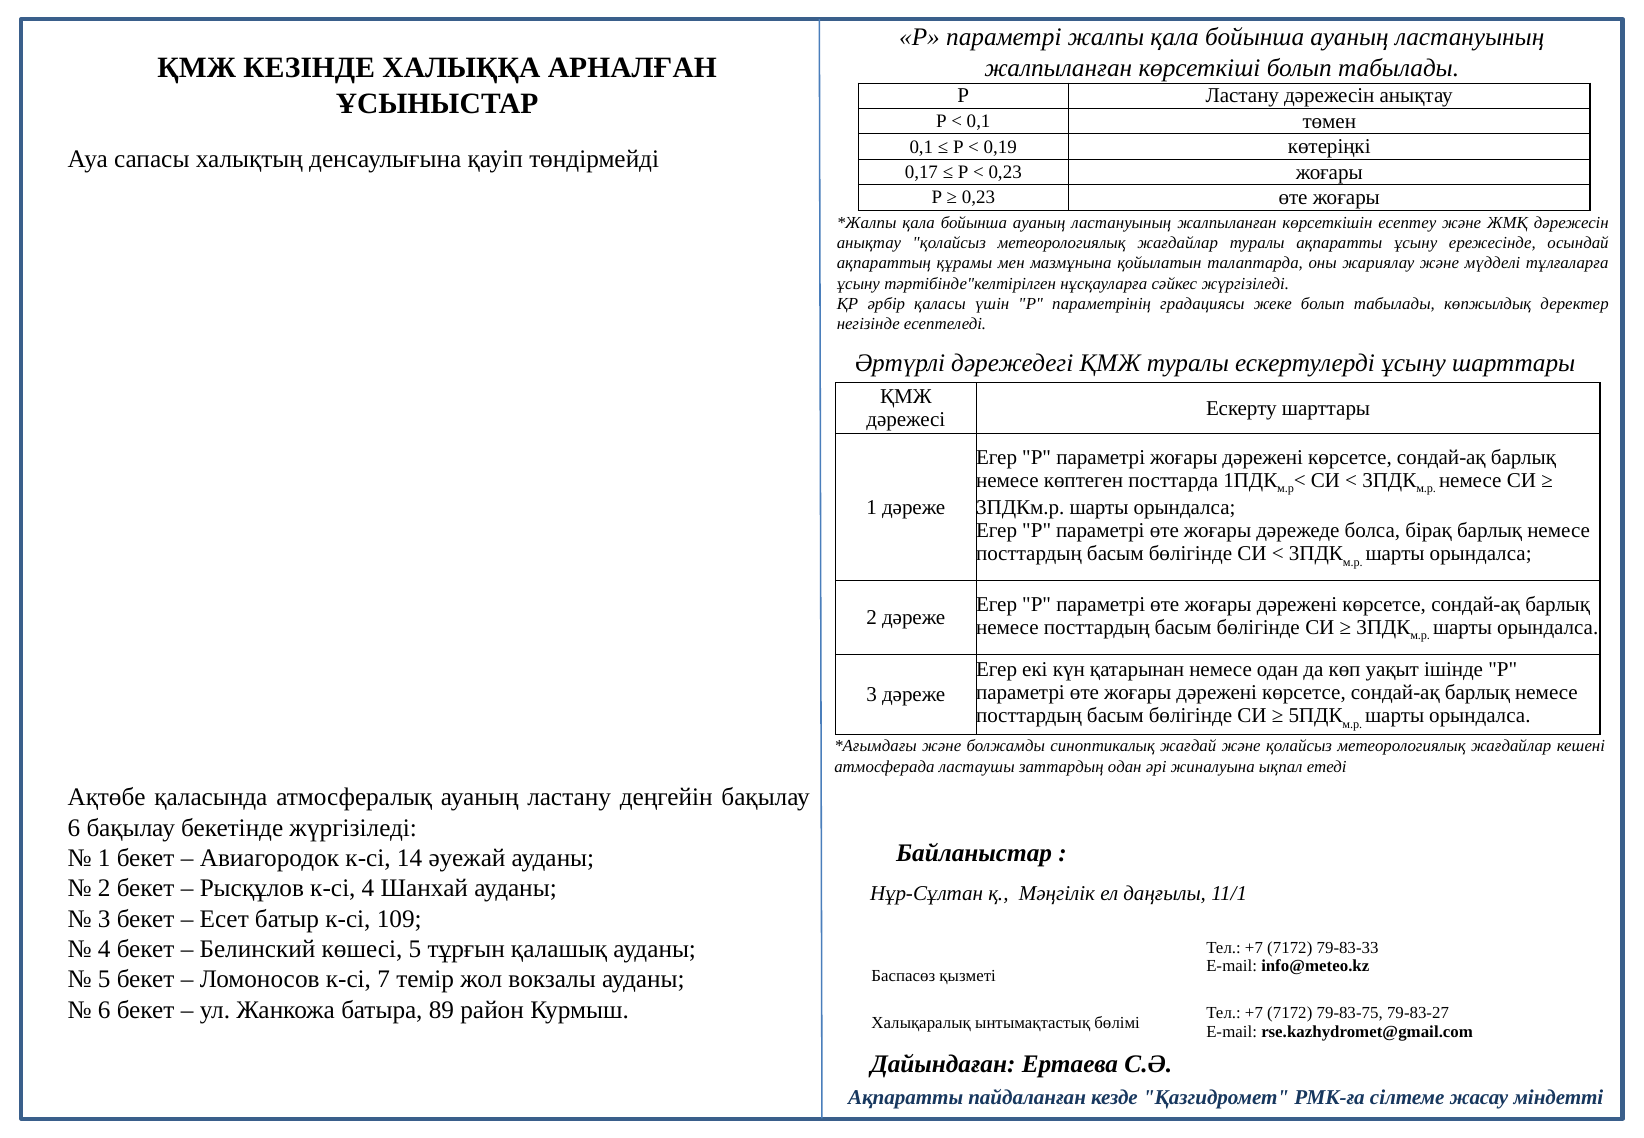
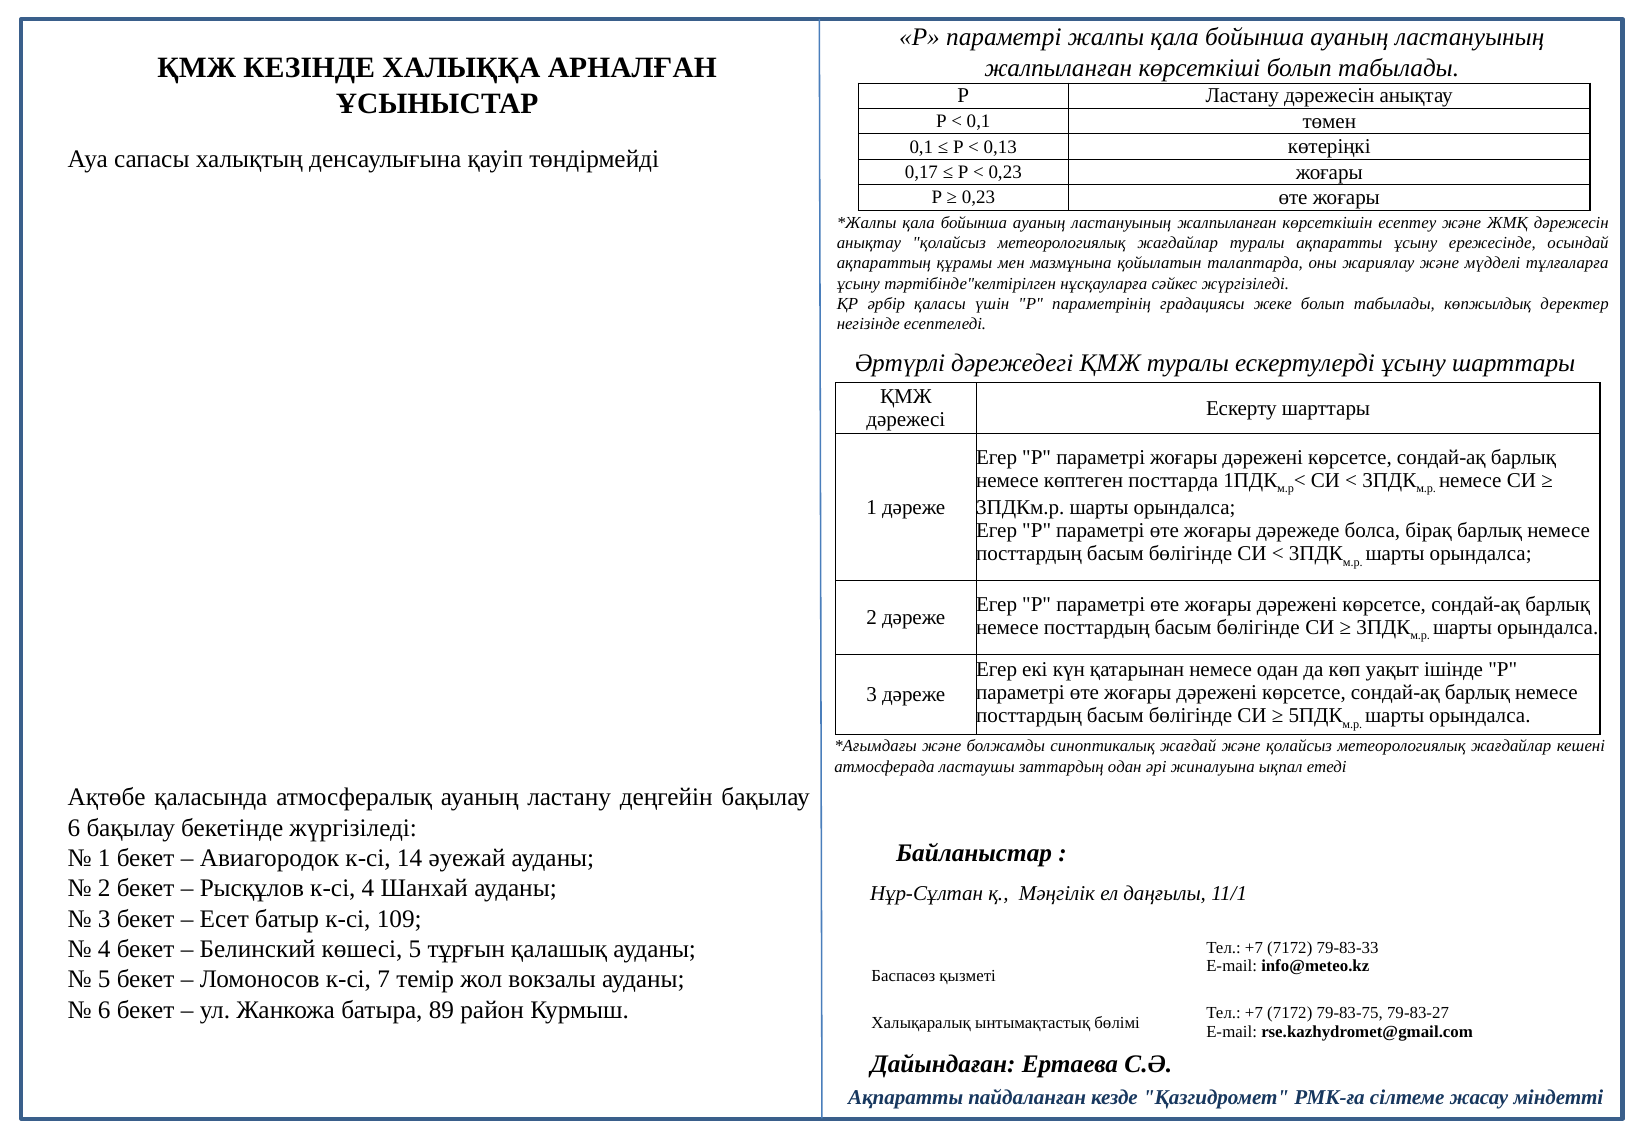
0,19: 0,19 -> 0,13
